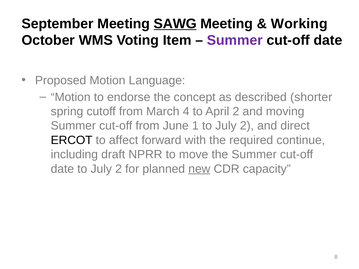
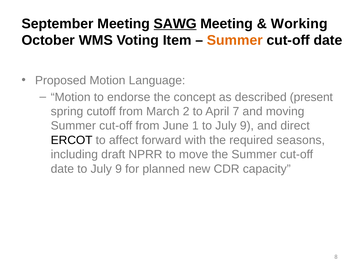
Summer at (235, 40) colour: purple -> orange
shorter: shorter -> present
4: 4 -> 2
April 2: 2 -> 7
1 to July 2: 2 -> 9
continue: continue -> seasons
date to July 2: 2 -> 9
new underline: present -> none
